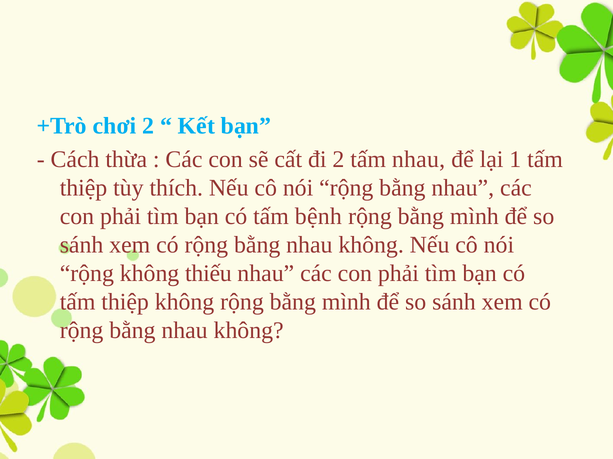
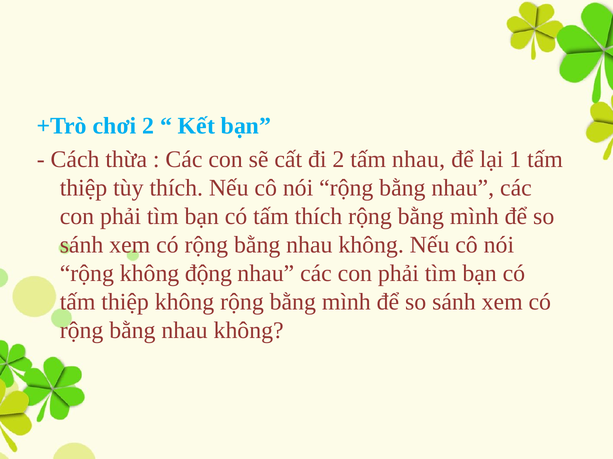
tấm bệnh: bệnh -> thích
thiếu: thiếu -> động
